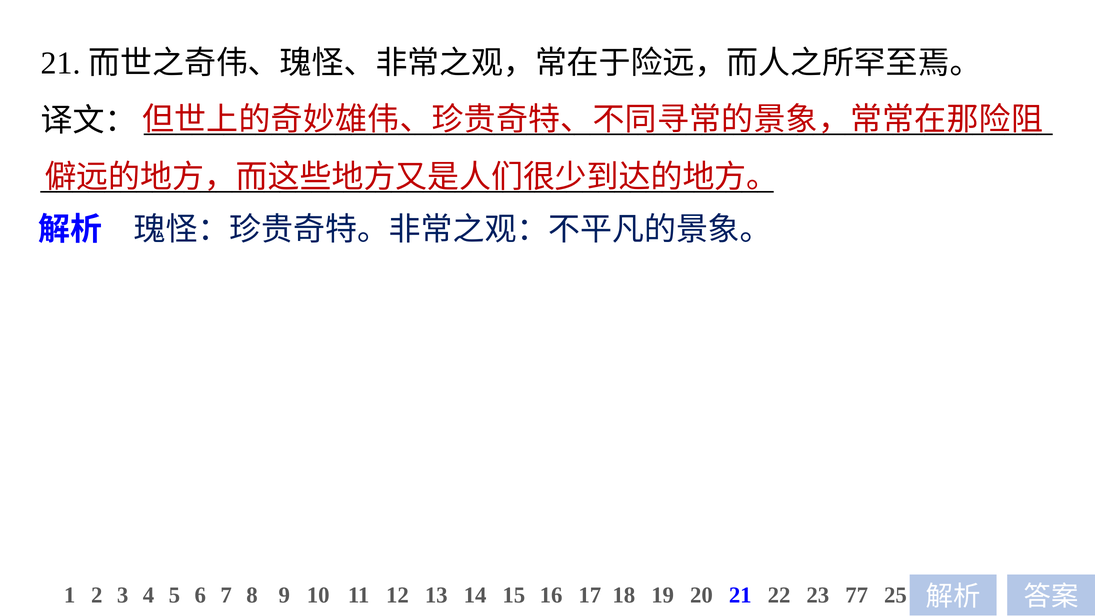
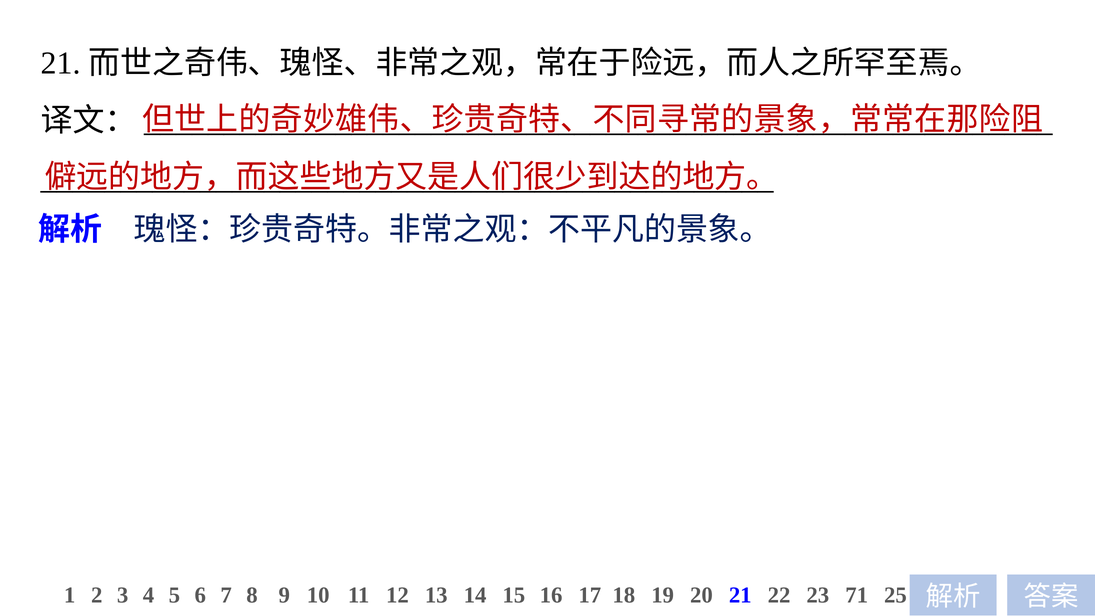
77: 77 -> 71
